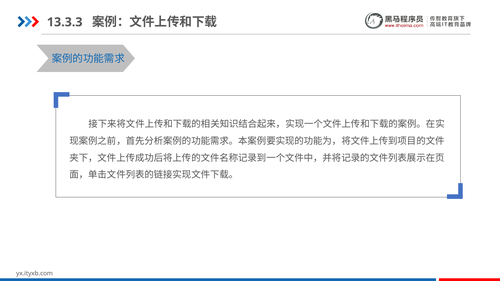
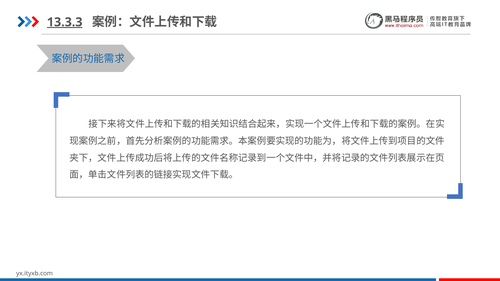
13.3.3 underline: none -> present
